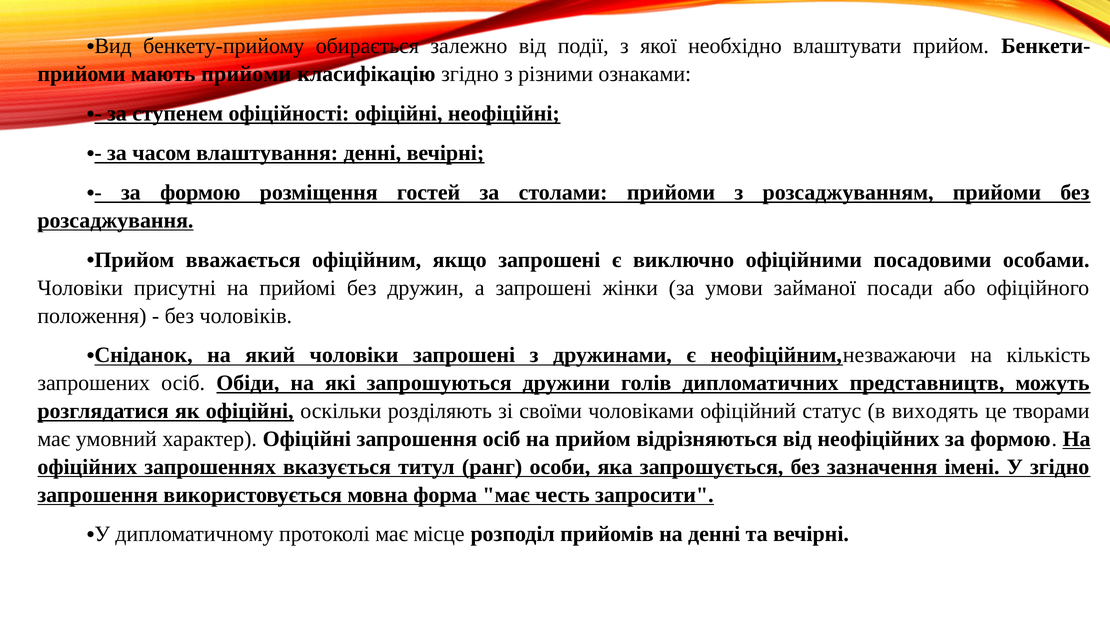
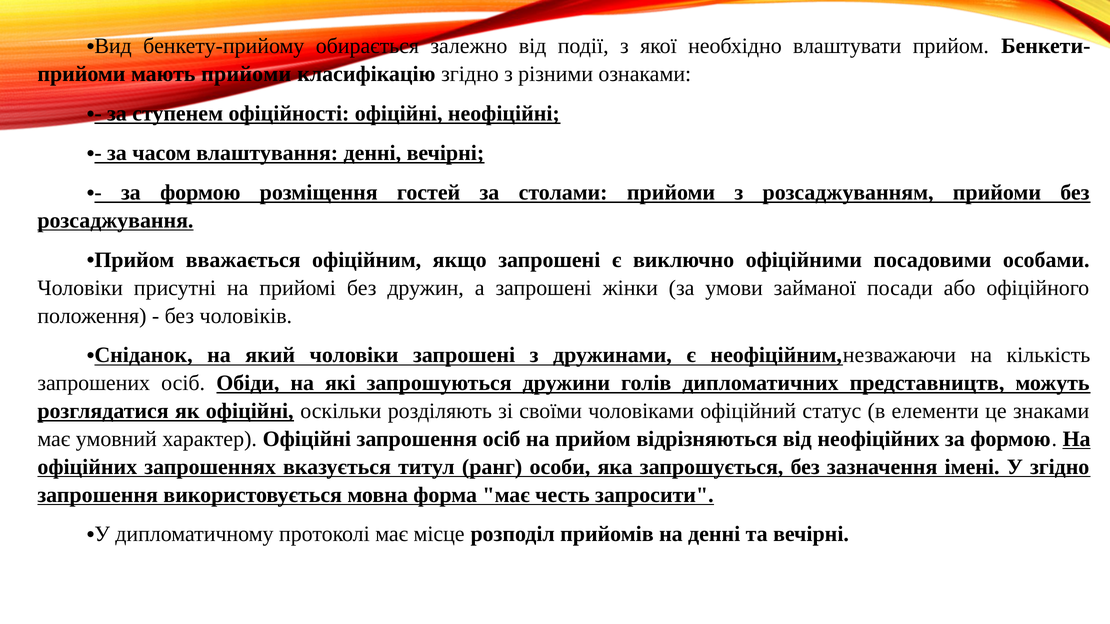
виходять: виходять -> елементи
творами: творами -> знаками
